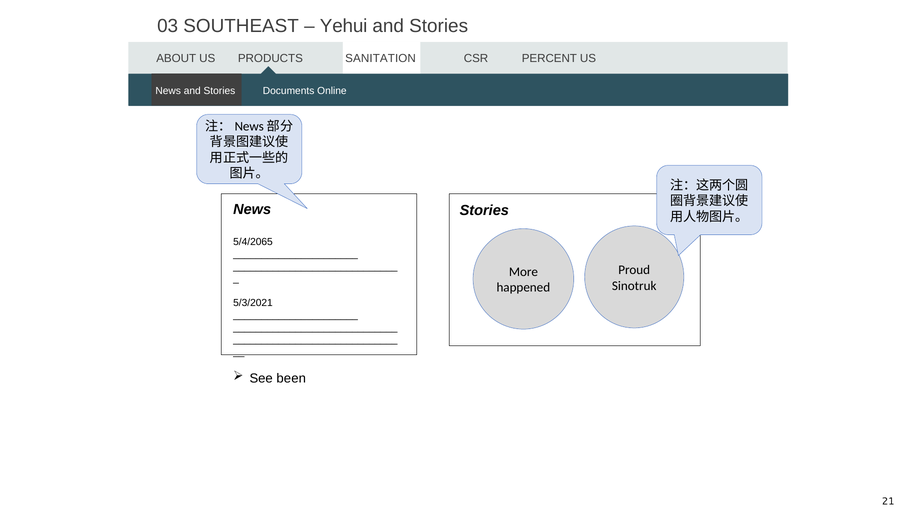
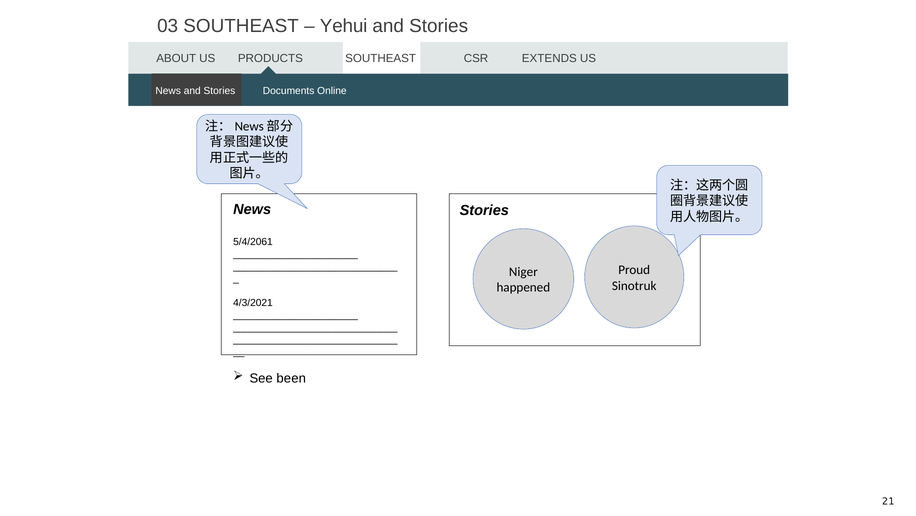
SANITATION at (381, 59): SANITATION -> SOUTHEAST
PERCENT: PERCENT -> EXTENDS
5/4/2065: 5/4/2065 -> 5/4/2061
More: More -> Niger
5/3/2021: 5/3/2021 -> 4/3/2021
